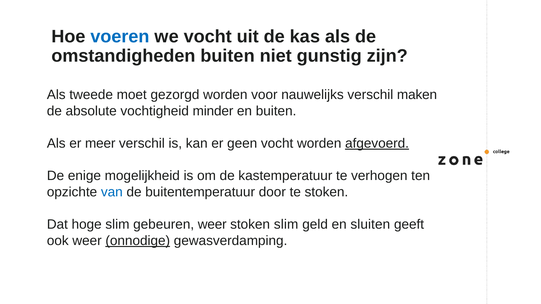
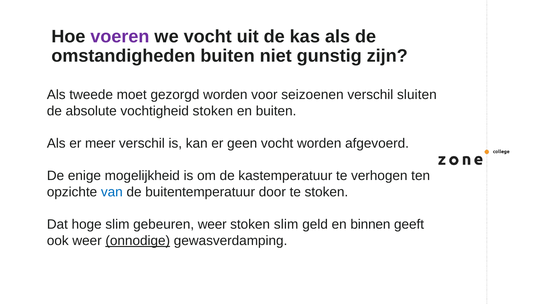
voeren colour: blue -> purple
nauwelijks: nauwelijks -> seizoenen
maken: maken -> sluiten
vochtigheid minder: minder -> stoken
afgevoerd underline: present -> none
sluiten: sluiten -> binnen
